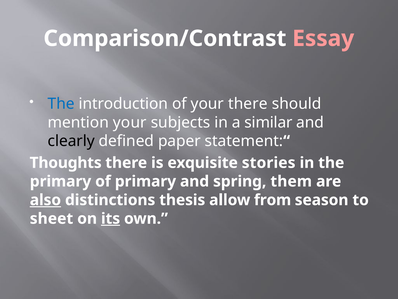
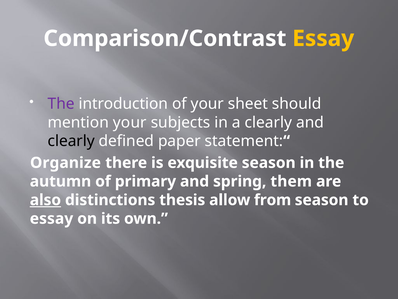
Essay at (323, 38) colour: pink -> yellow
The at (61, 104) colour: blue -> purple
your there: there -> sheet
a similar: similar -> clearly
Thoughts: Thoughts -> Organize
exquisite stories: stories -> season
primary at (60, 181): primary -> autumn
sheet at (51, 218): sheet -> essay
its underline: present -> none
